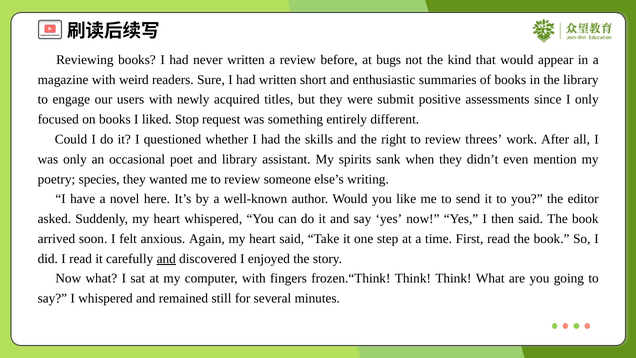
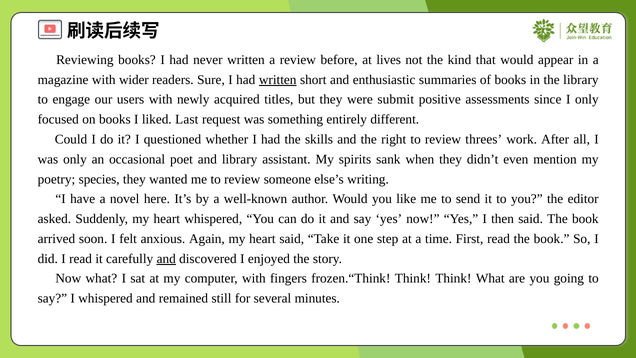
bugs: bugs -> lives
weird: weird -> wider
written at (278, 80) underline: none -> present
Stop: Stop -> Last
